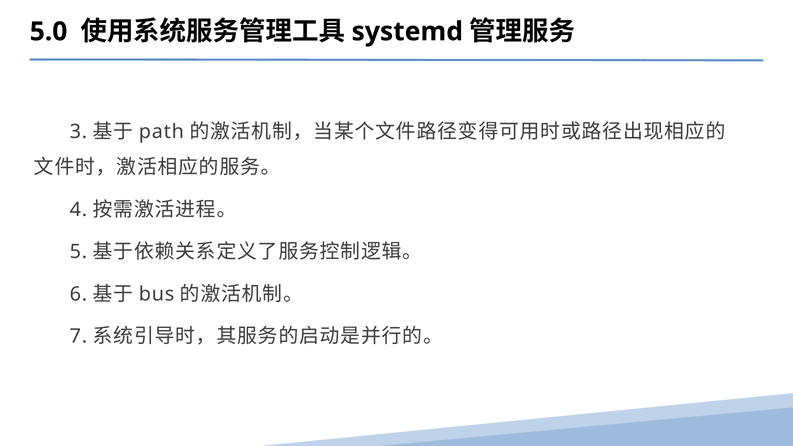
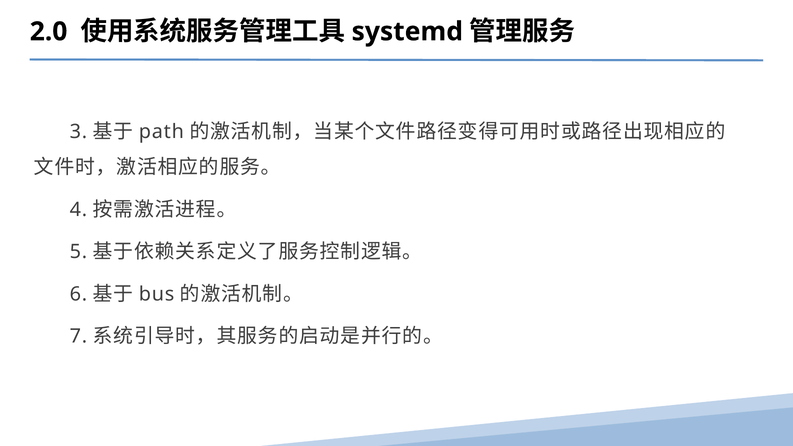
5.0: 5.0 -> 2.0
